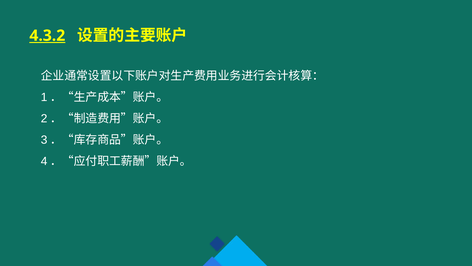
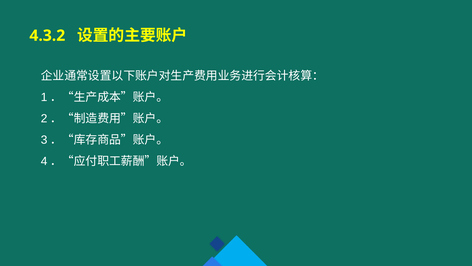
4.3.2 underline: present -> none
